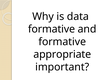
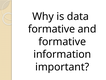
appropriate: appropriate -> information
